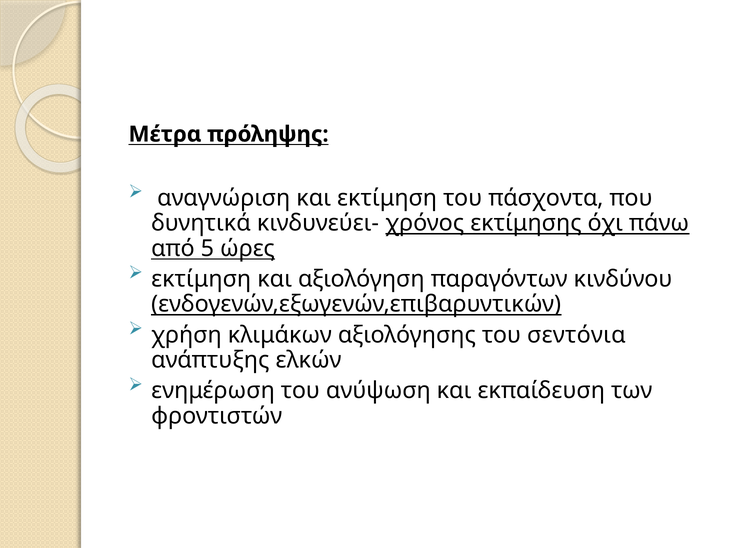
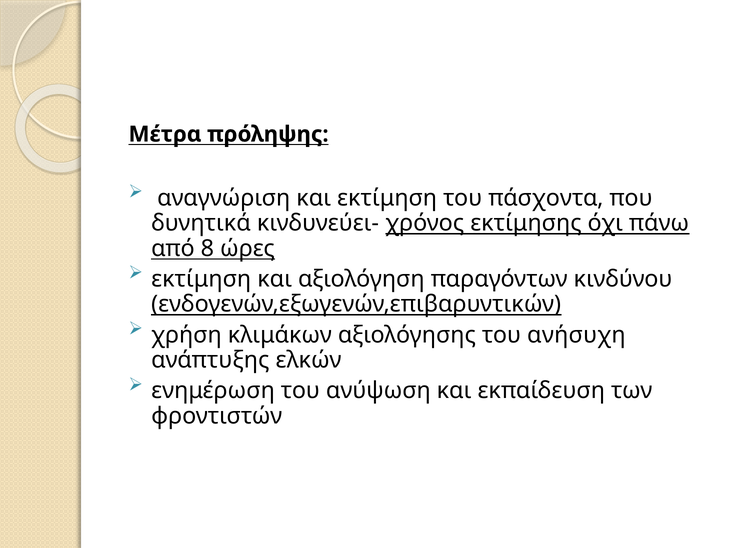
5: 5 -> 8
σεντόνια: σεντόνια -> ανήσυχη
